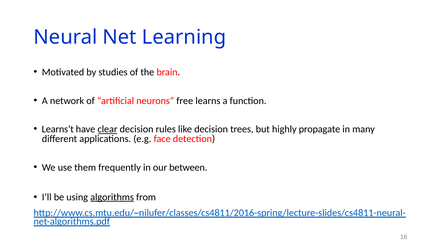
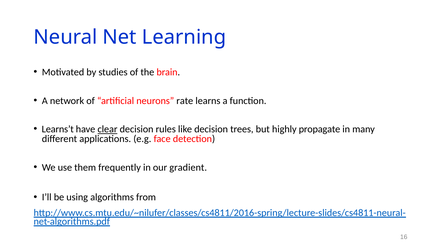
free: free -> rate
between: between -> gradient
algorithms underline: present -> none
